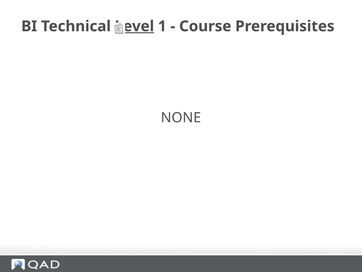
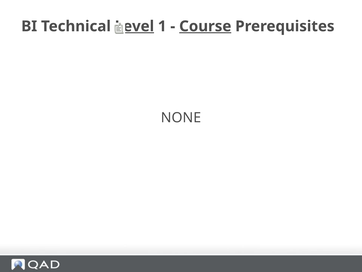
Course underline: none -> present
